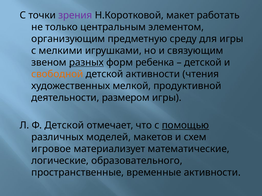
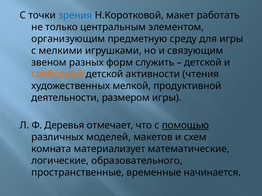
зрения colour: purple -> blue
разных underline: present -> none
ребенка: ребенка -> служить
Ф Детской: Детской -> Деревья
игровое: игровое -> комната
временные активности: активности -> начинается
